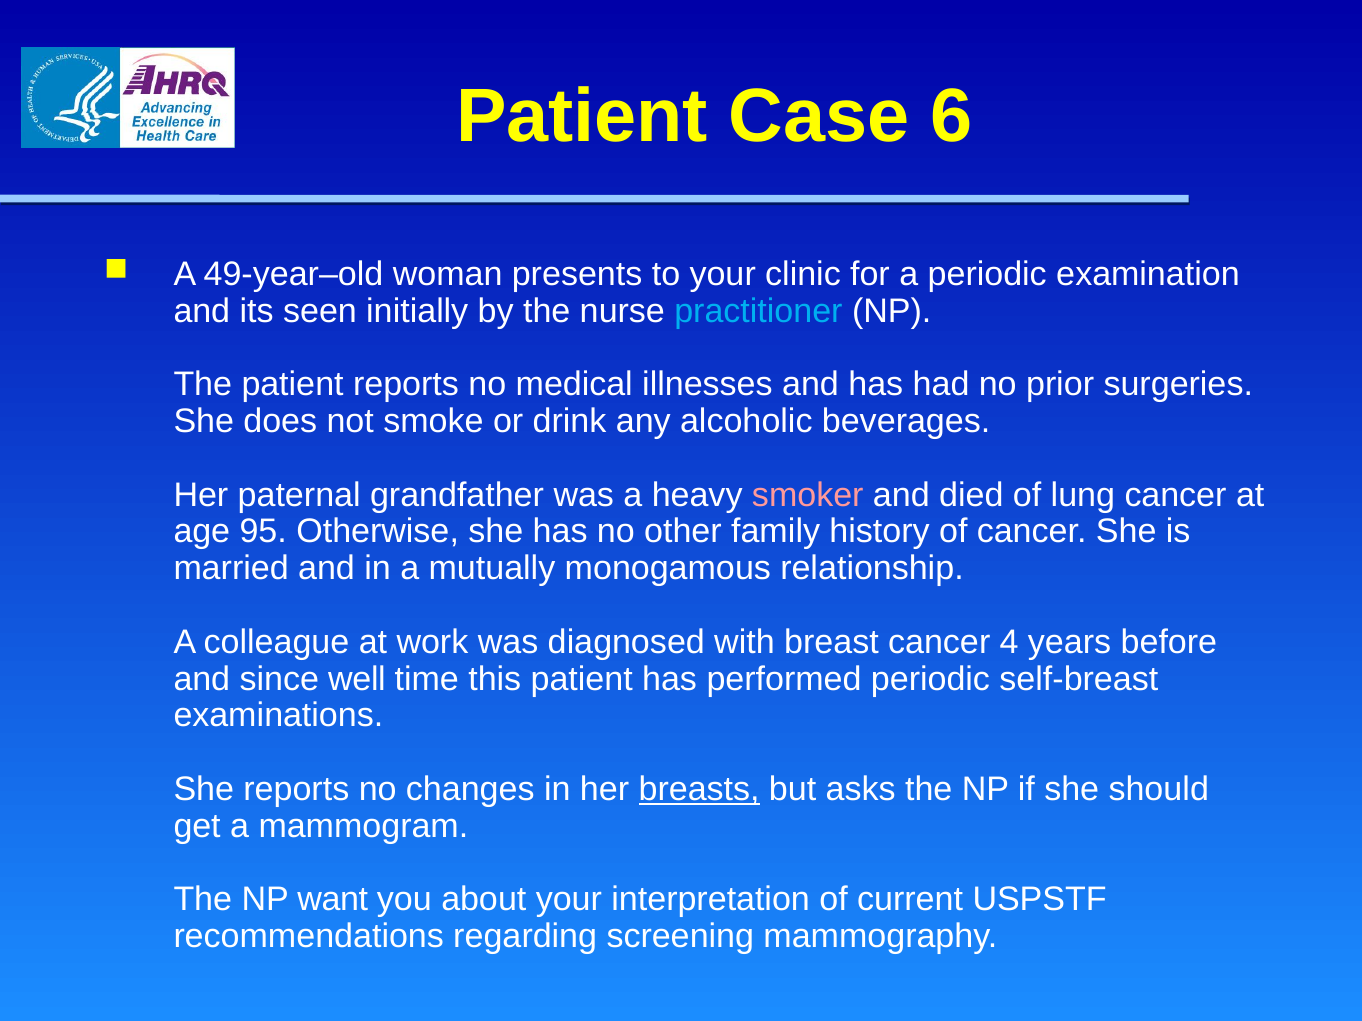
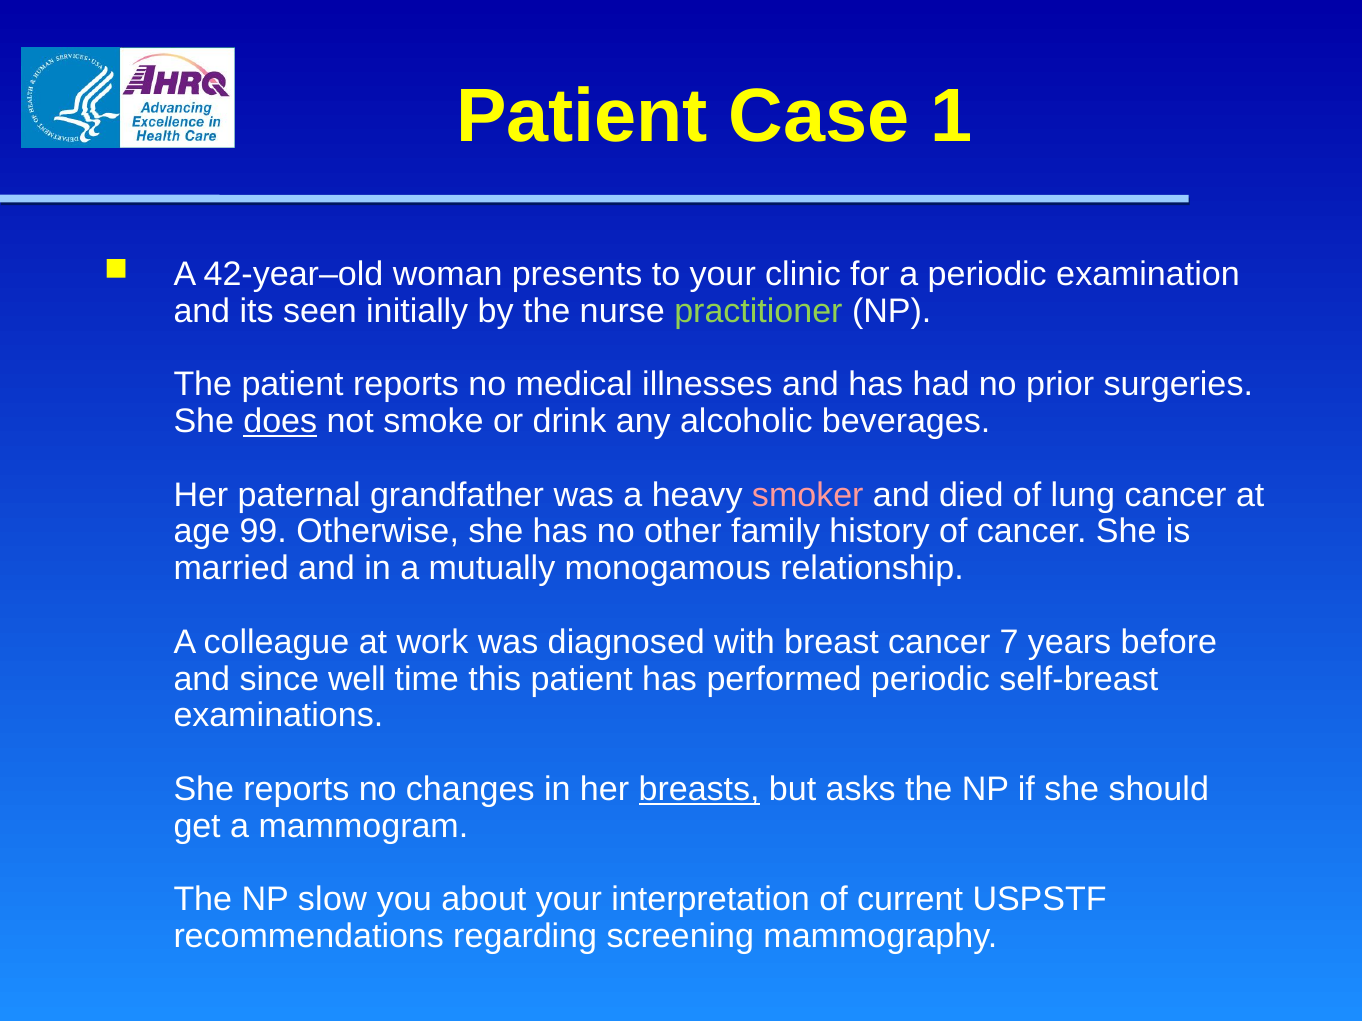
6: 6 -> 1
49-year–old: 49-year–old -> 42-year–old
practitioner colour: light blue -> light green
does underline: none -> present
95: 95 -> 99
4: 4 -> 7
want: want -> slow
